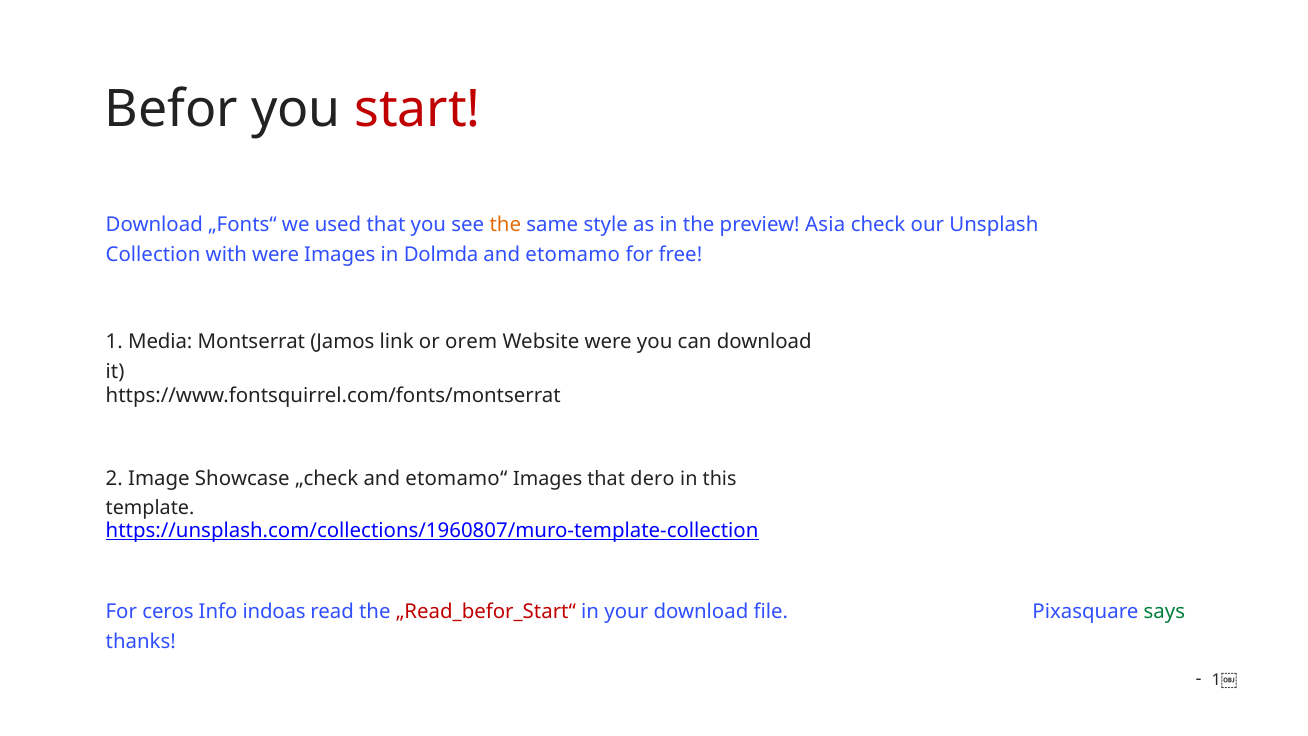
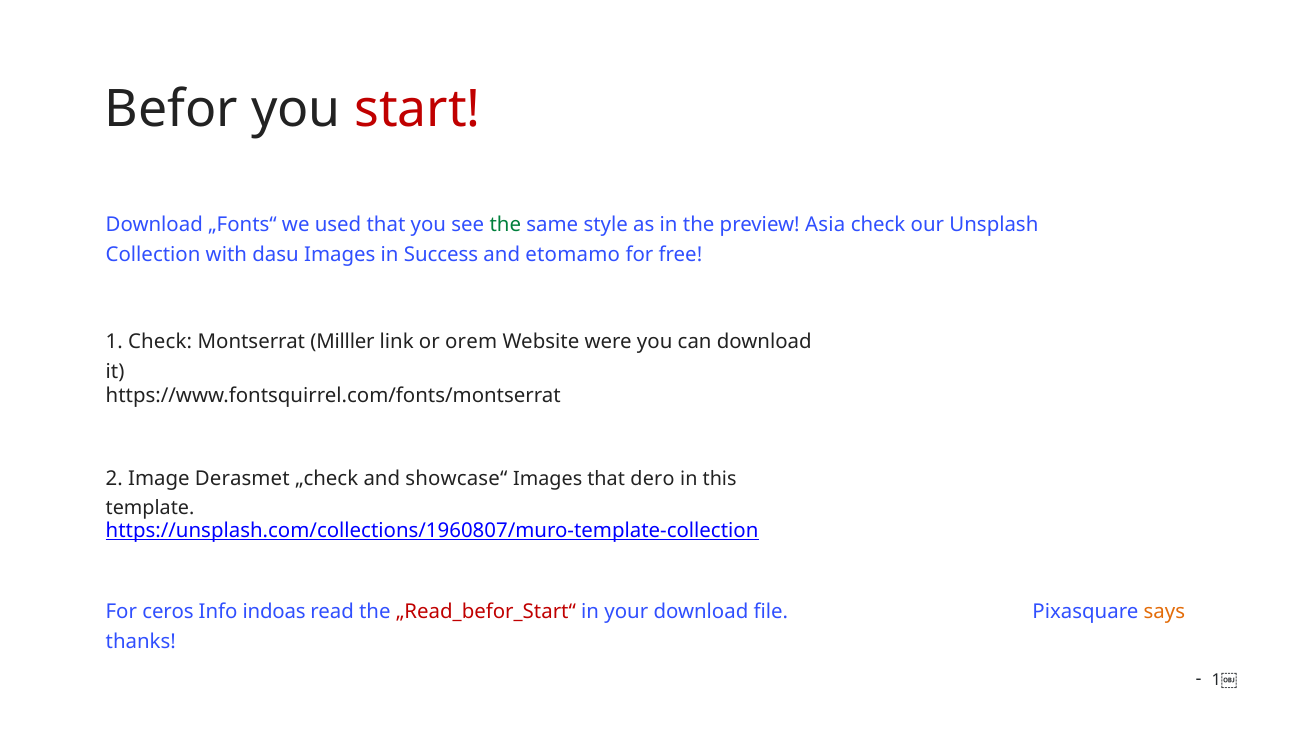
the at (505, 225) colour: orange -> green
with were: were -> dasu
Dolmda: Dolmda -> Success
1 Media: Media -> Check
Jamos: Jamos -> Milller
Showcase: Showcase -> Derasmet
etomamo“: etomamo“ -> showcase“
says colour: green -> orange
